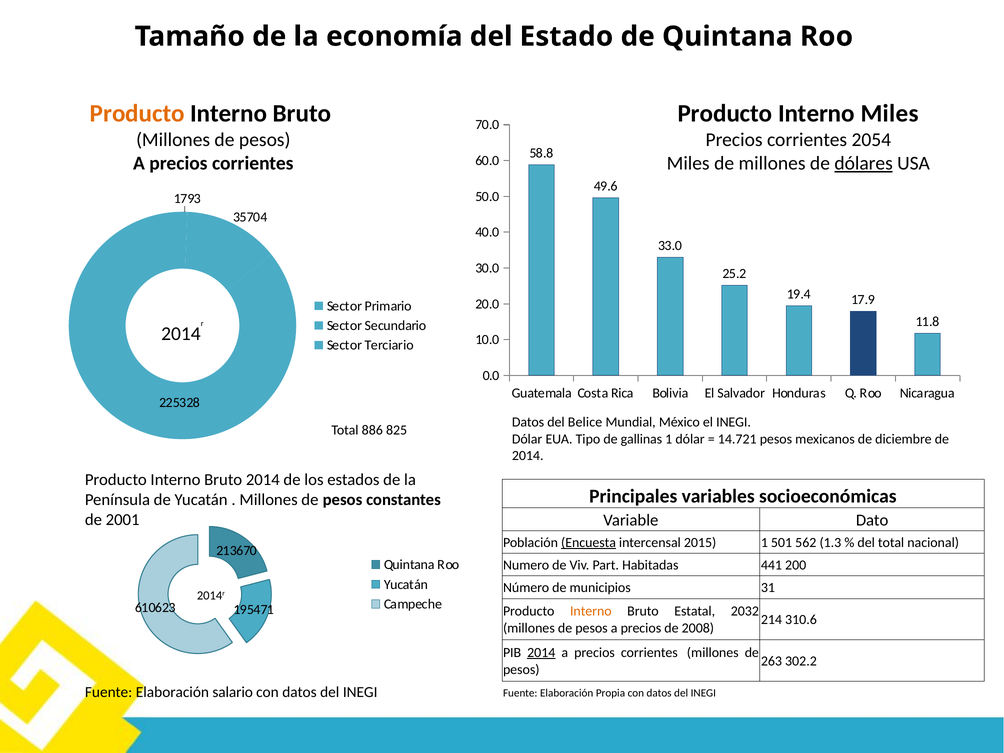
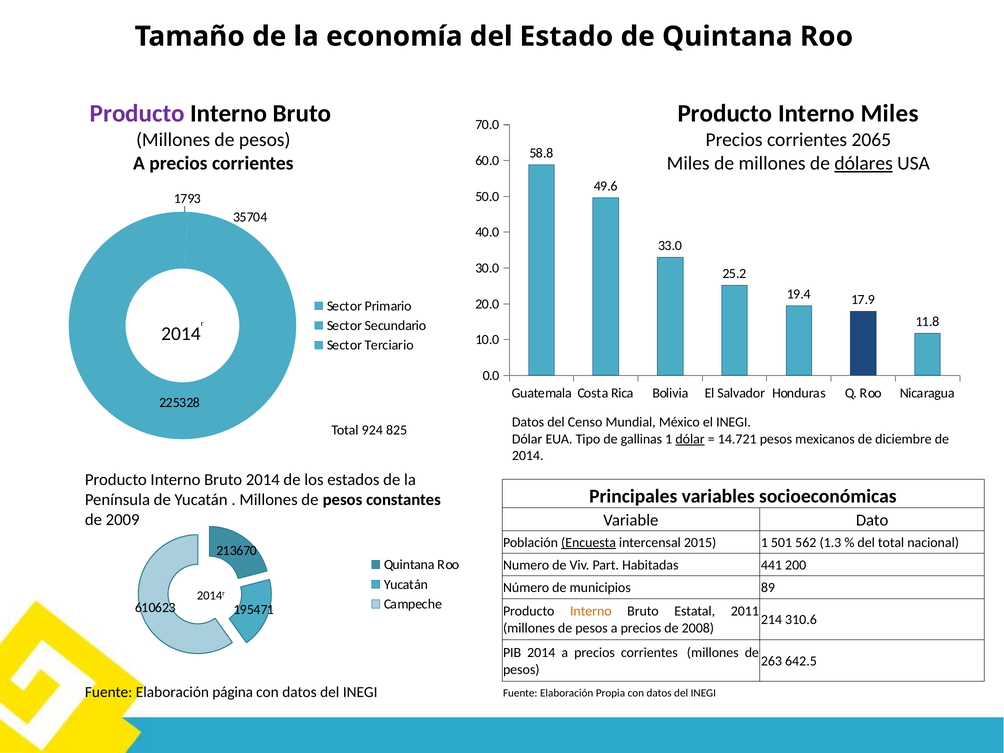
Producto at (137, 114) colour: orange -> purple
2054: 2054 -> 2065
Belice: Belice -> Censo
886: 886 -> 924
dólar at (690, 439) underline: none -> present
2001: 2001 -> 2009
31: 31 -> 89
2032: 2032 -> 2011
2014 at (541, 653) underline: present -> none
302.2: 302.2 -> 642.5
salario: salario -> página
